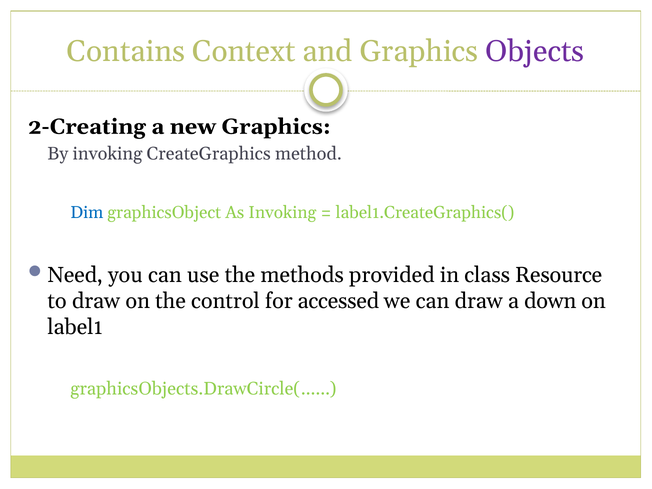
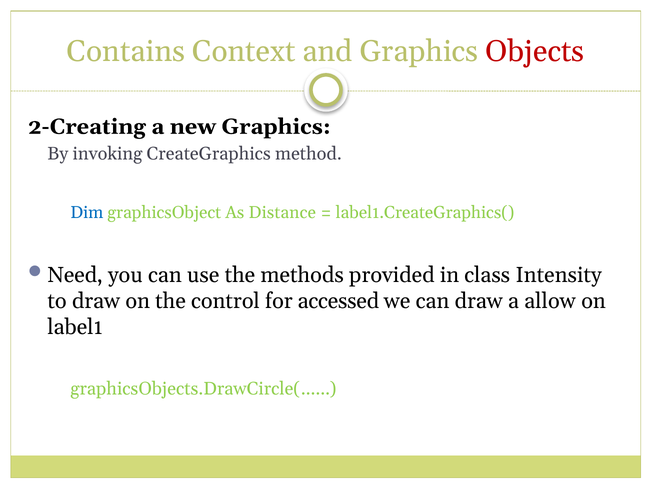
Objects colour: purple -> red
As Invoking: Invoking -> Distance
Resource: Resource -> Intensity
down: down -> allow
